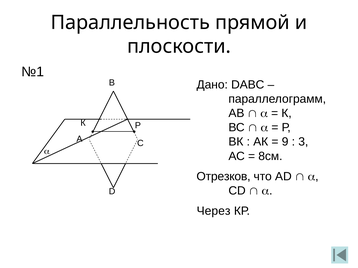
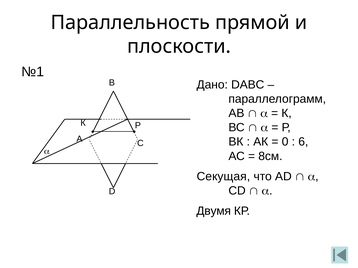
9: 9 -> 0
3: 3 -> 6
Отрезков: Отрезков -> Секущая
Через: Через -> Двумя
